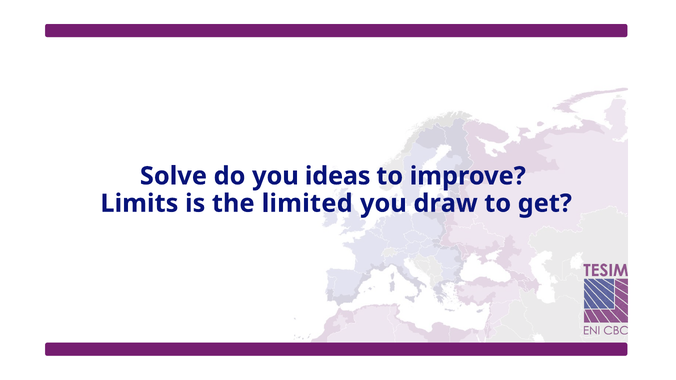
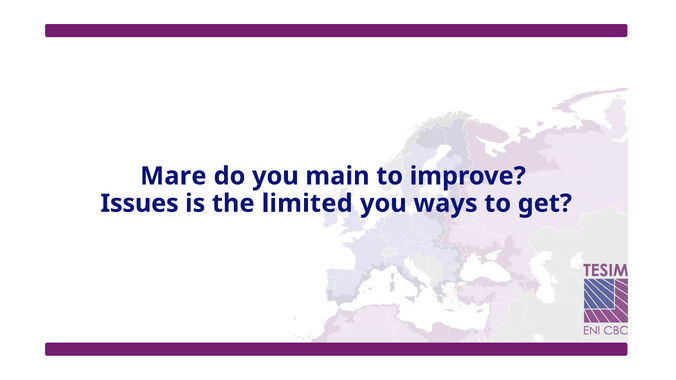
Solve: Solve -> Mare
ideas: ideas -> main
Limits: Limits -> Issues
draw: draw -> ways
